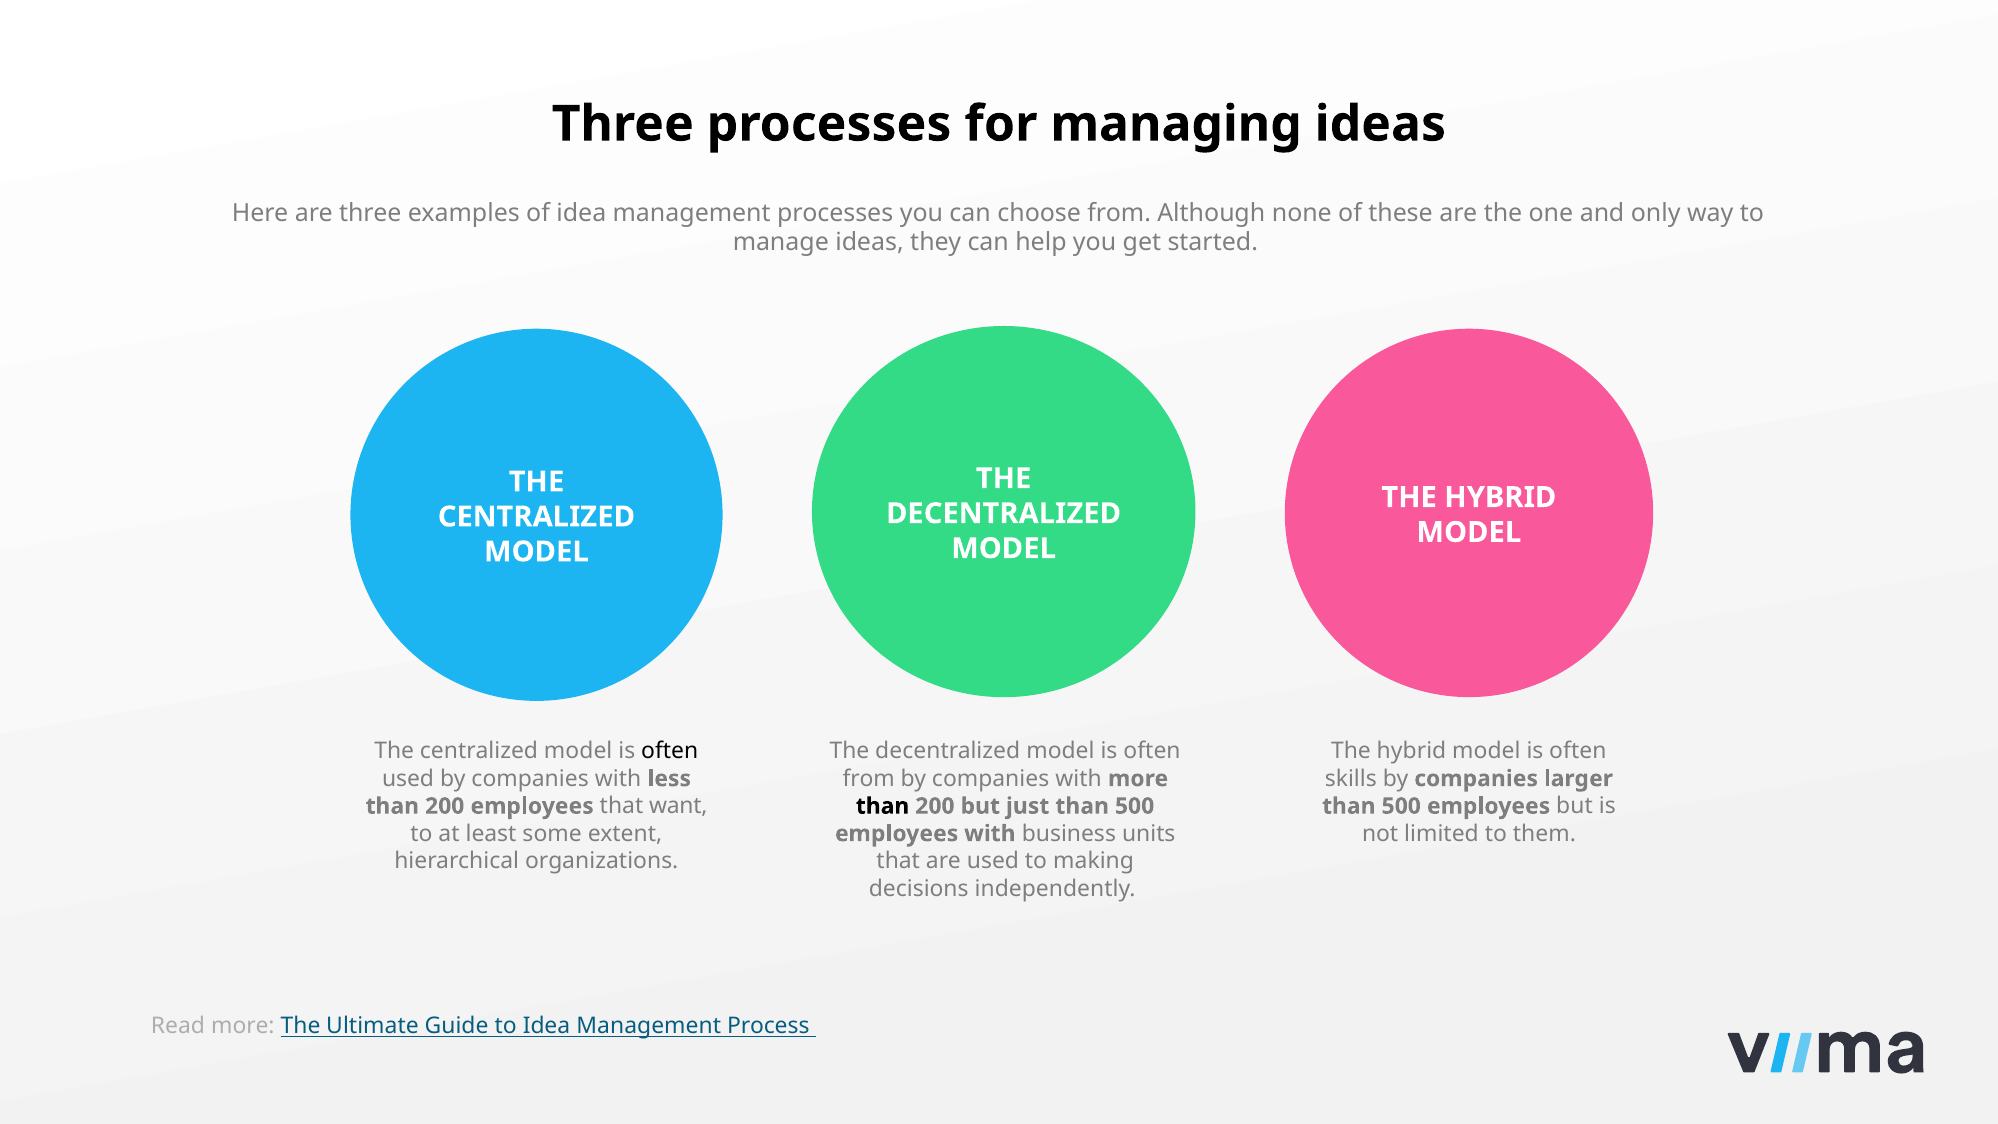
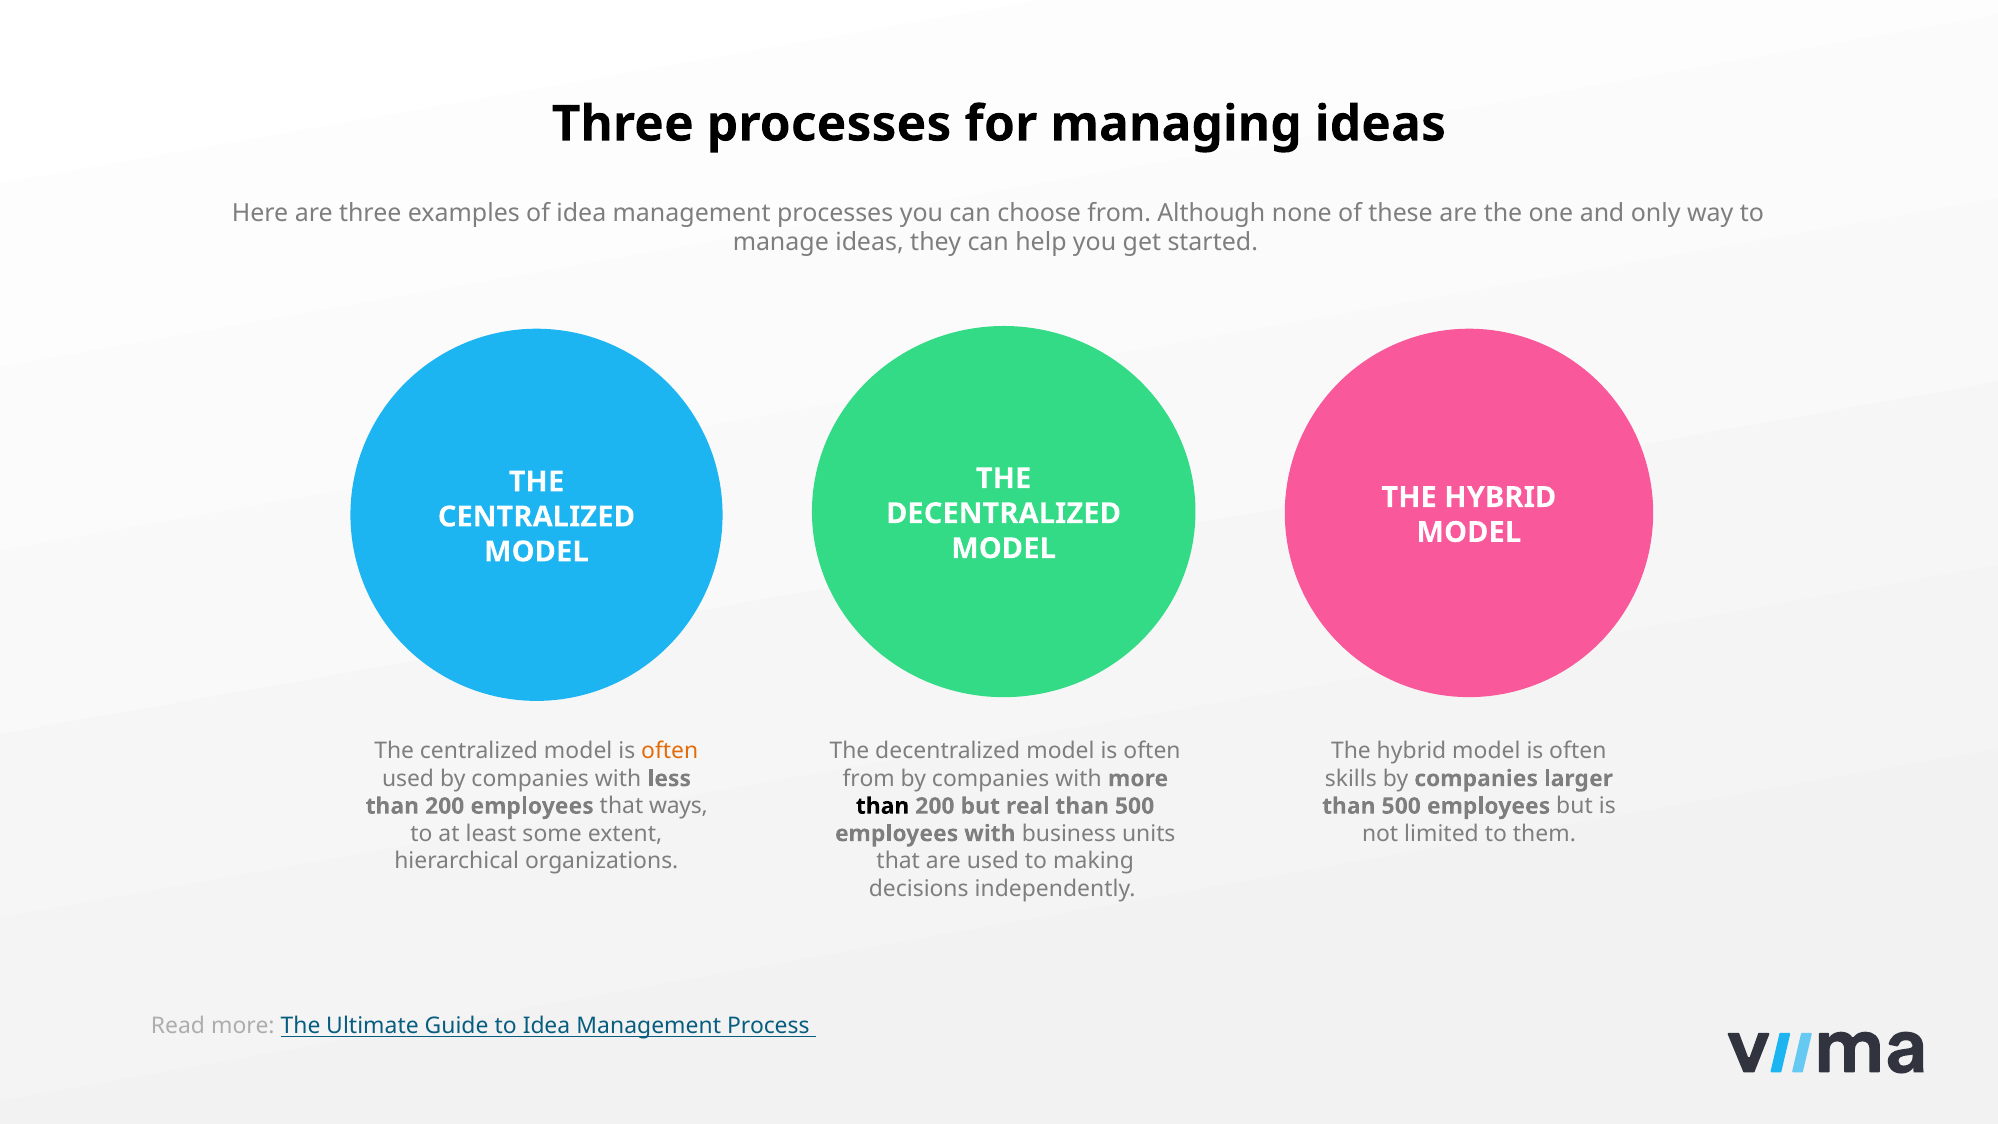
often at (670, 751) colour: black -> orange
want: want -> ways
just: just -> real
